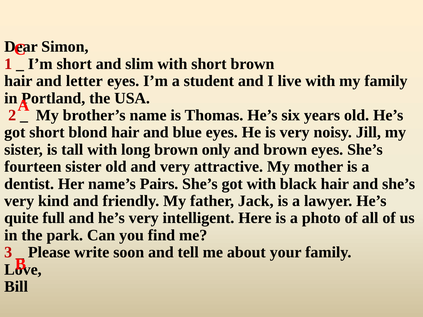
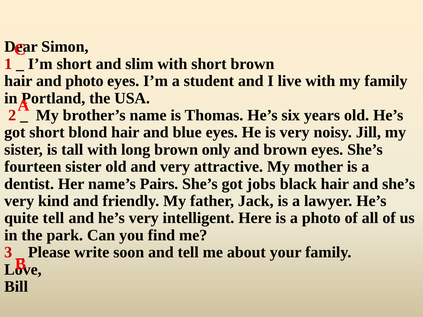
and letter: letter -> photo
got with: with -> jobs
quite full: full -> tell
